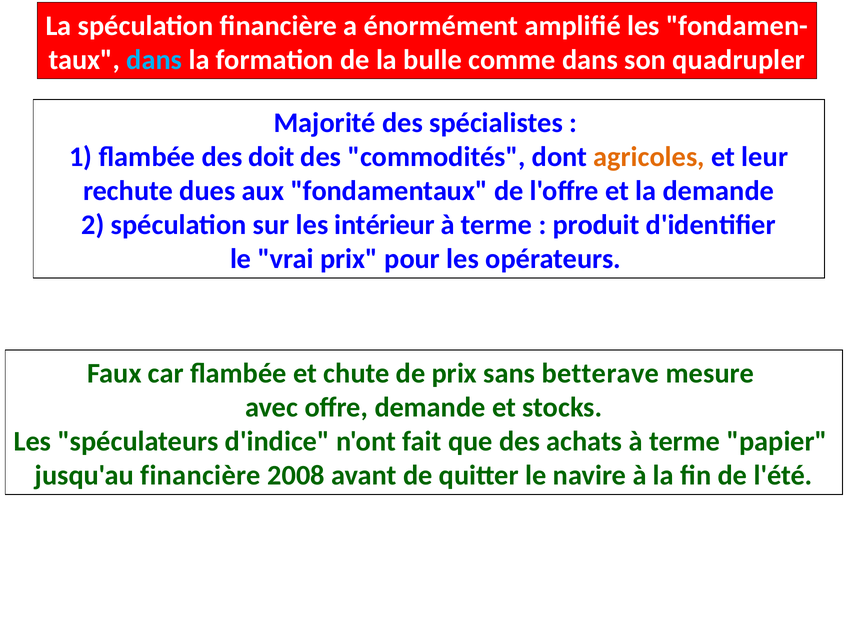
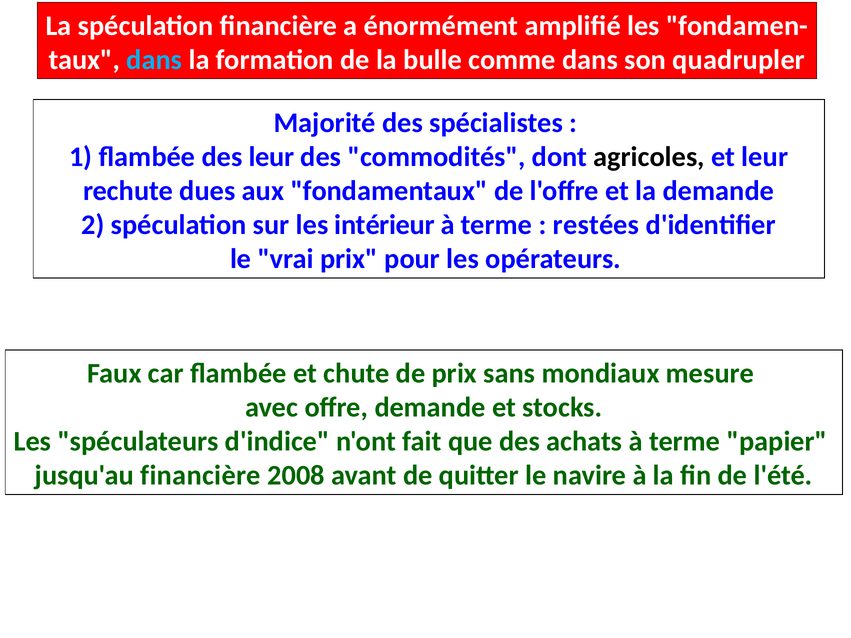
des doit: doit -> leur
agricoles colour: orange -> black
produit: produit -> restées
betterave: betterave -> mondiaux
